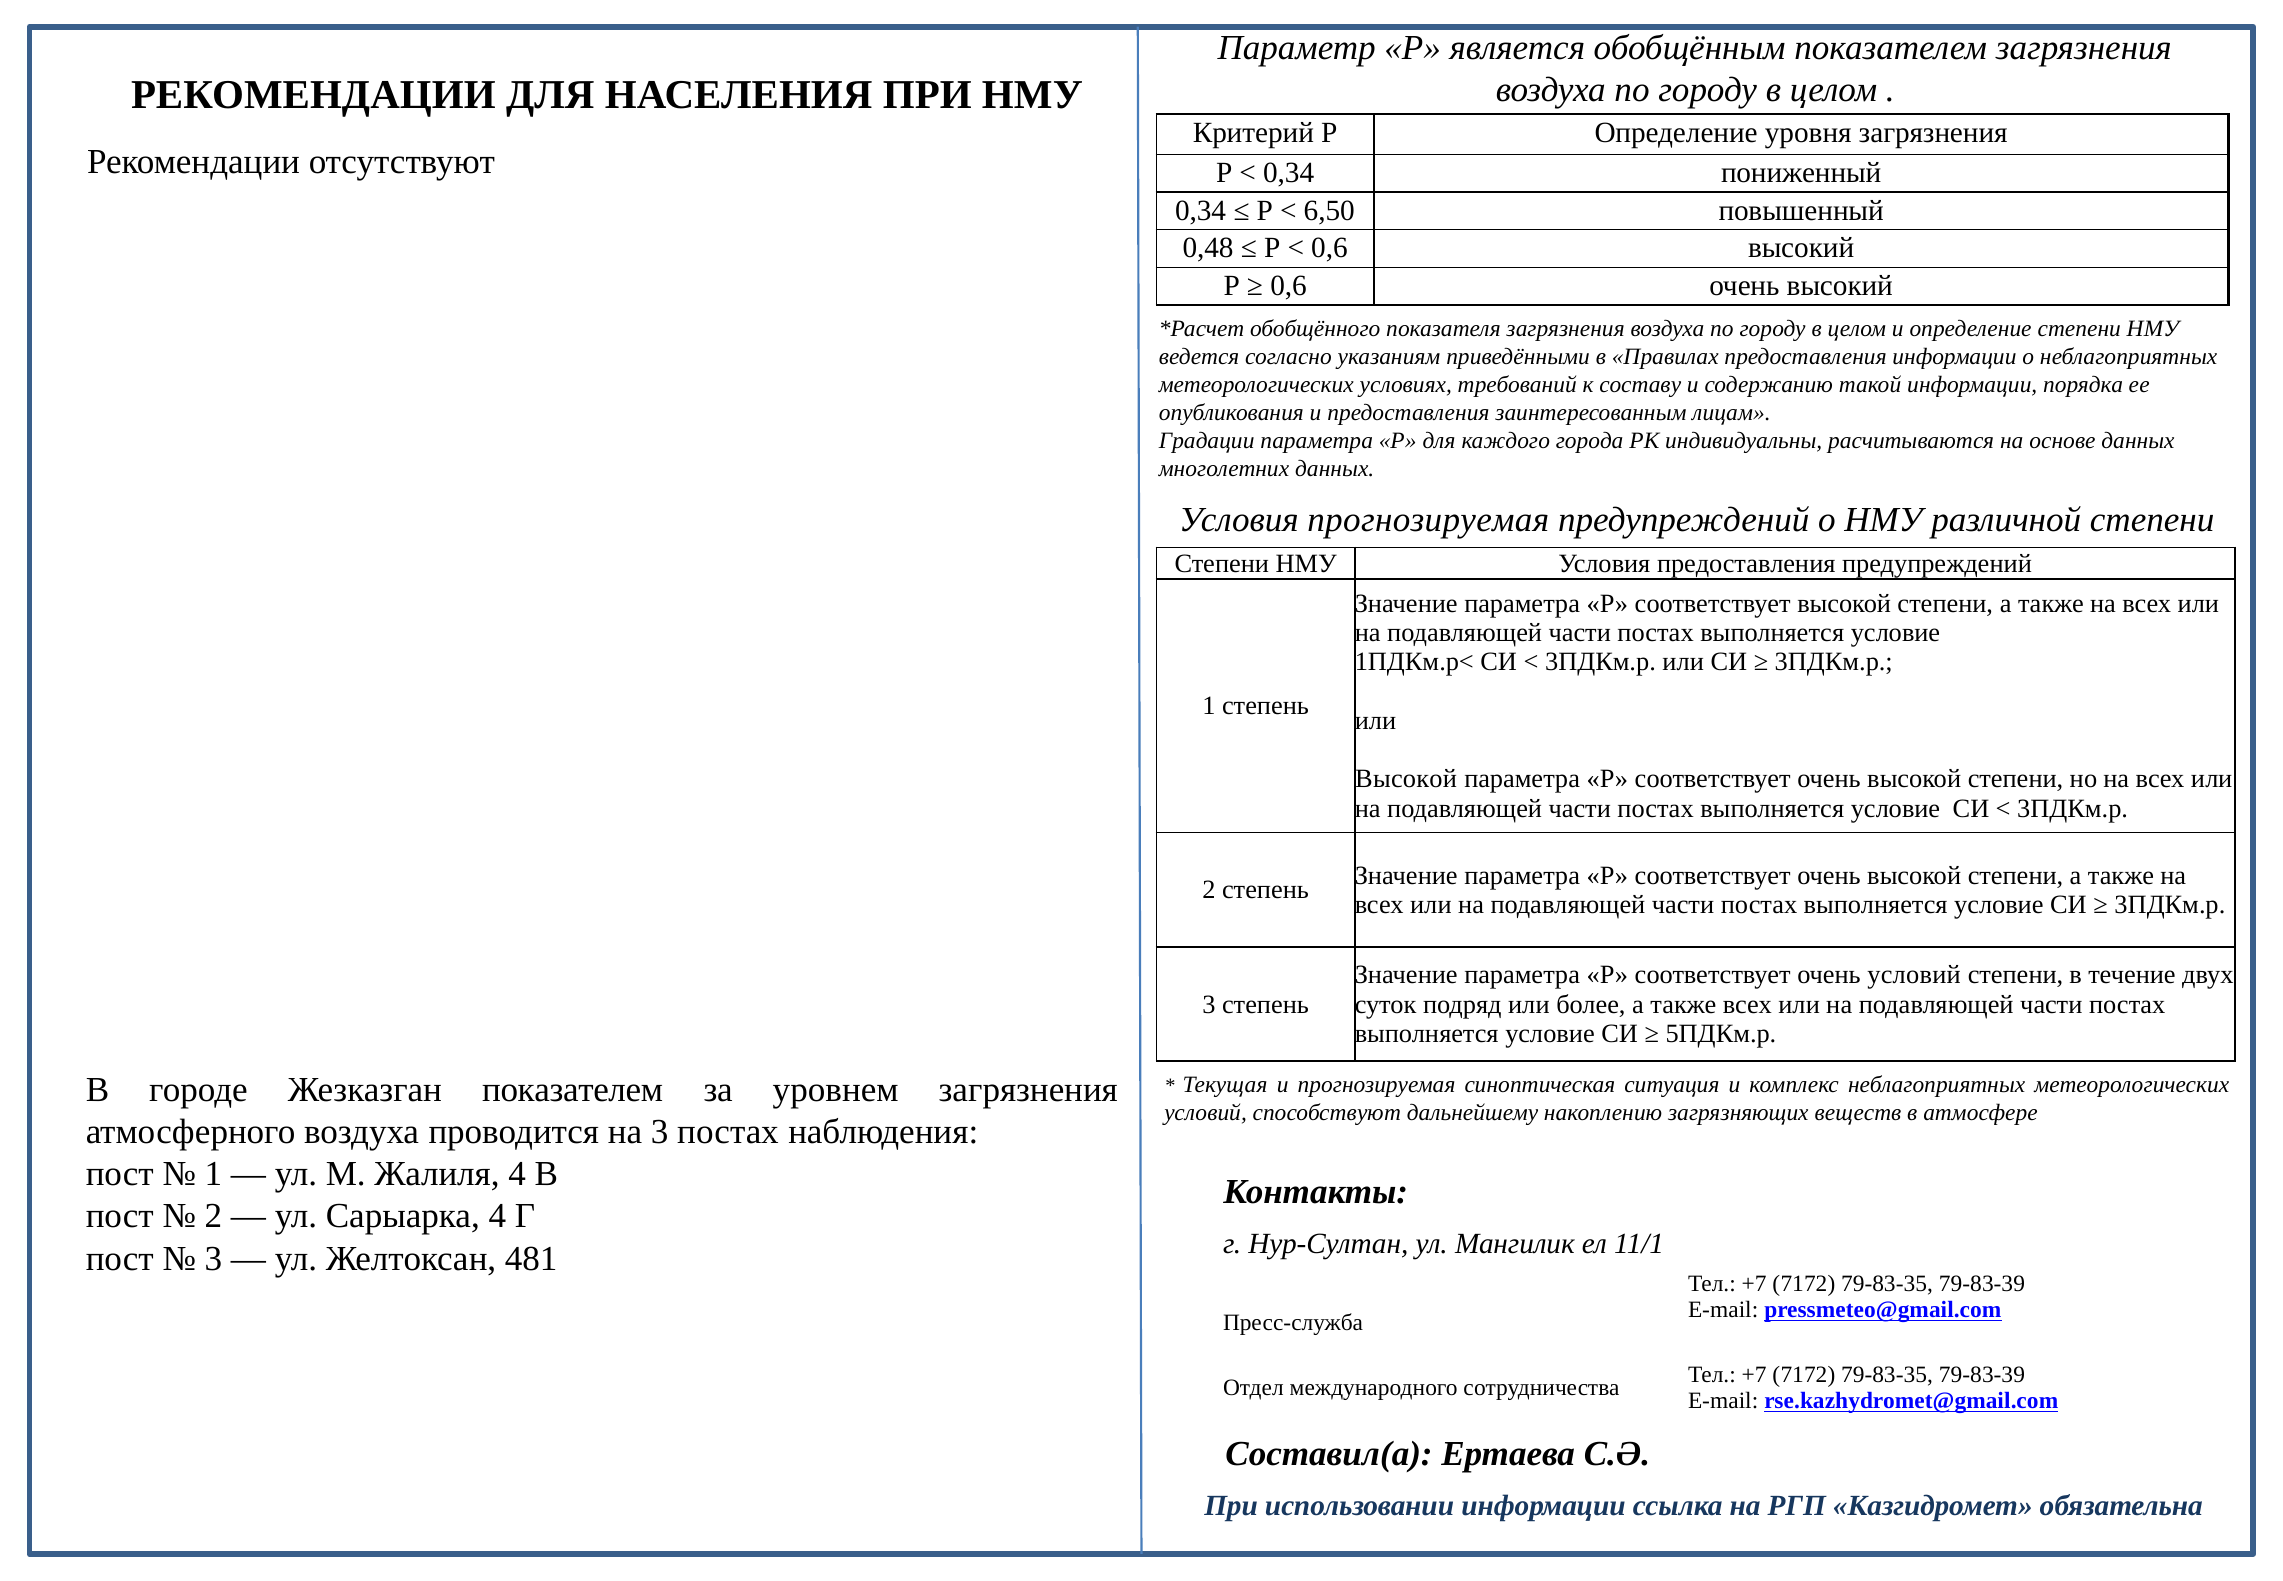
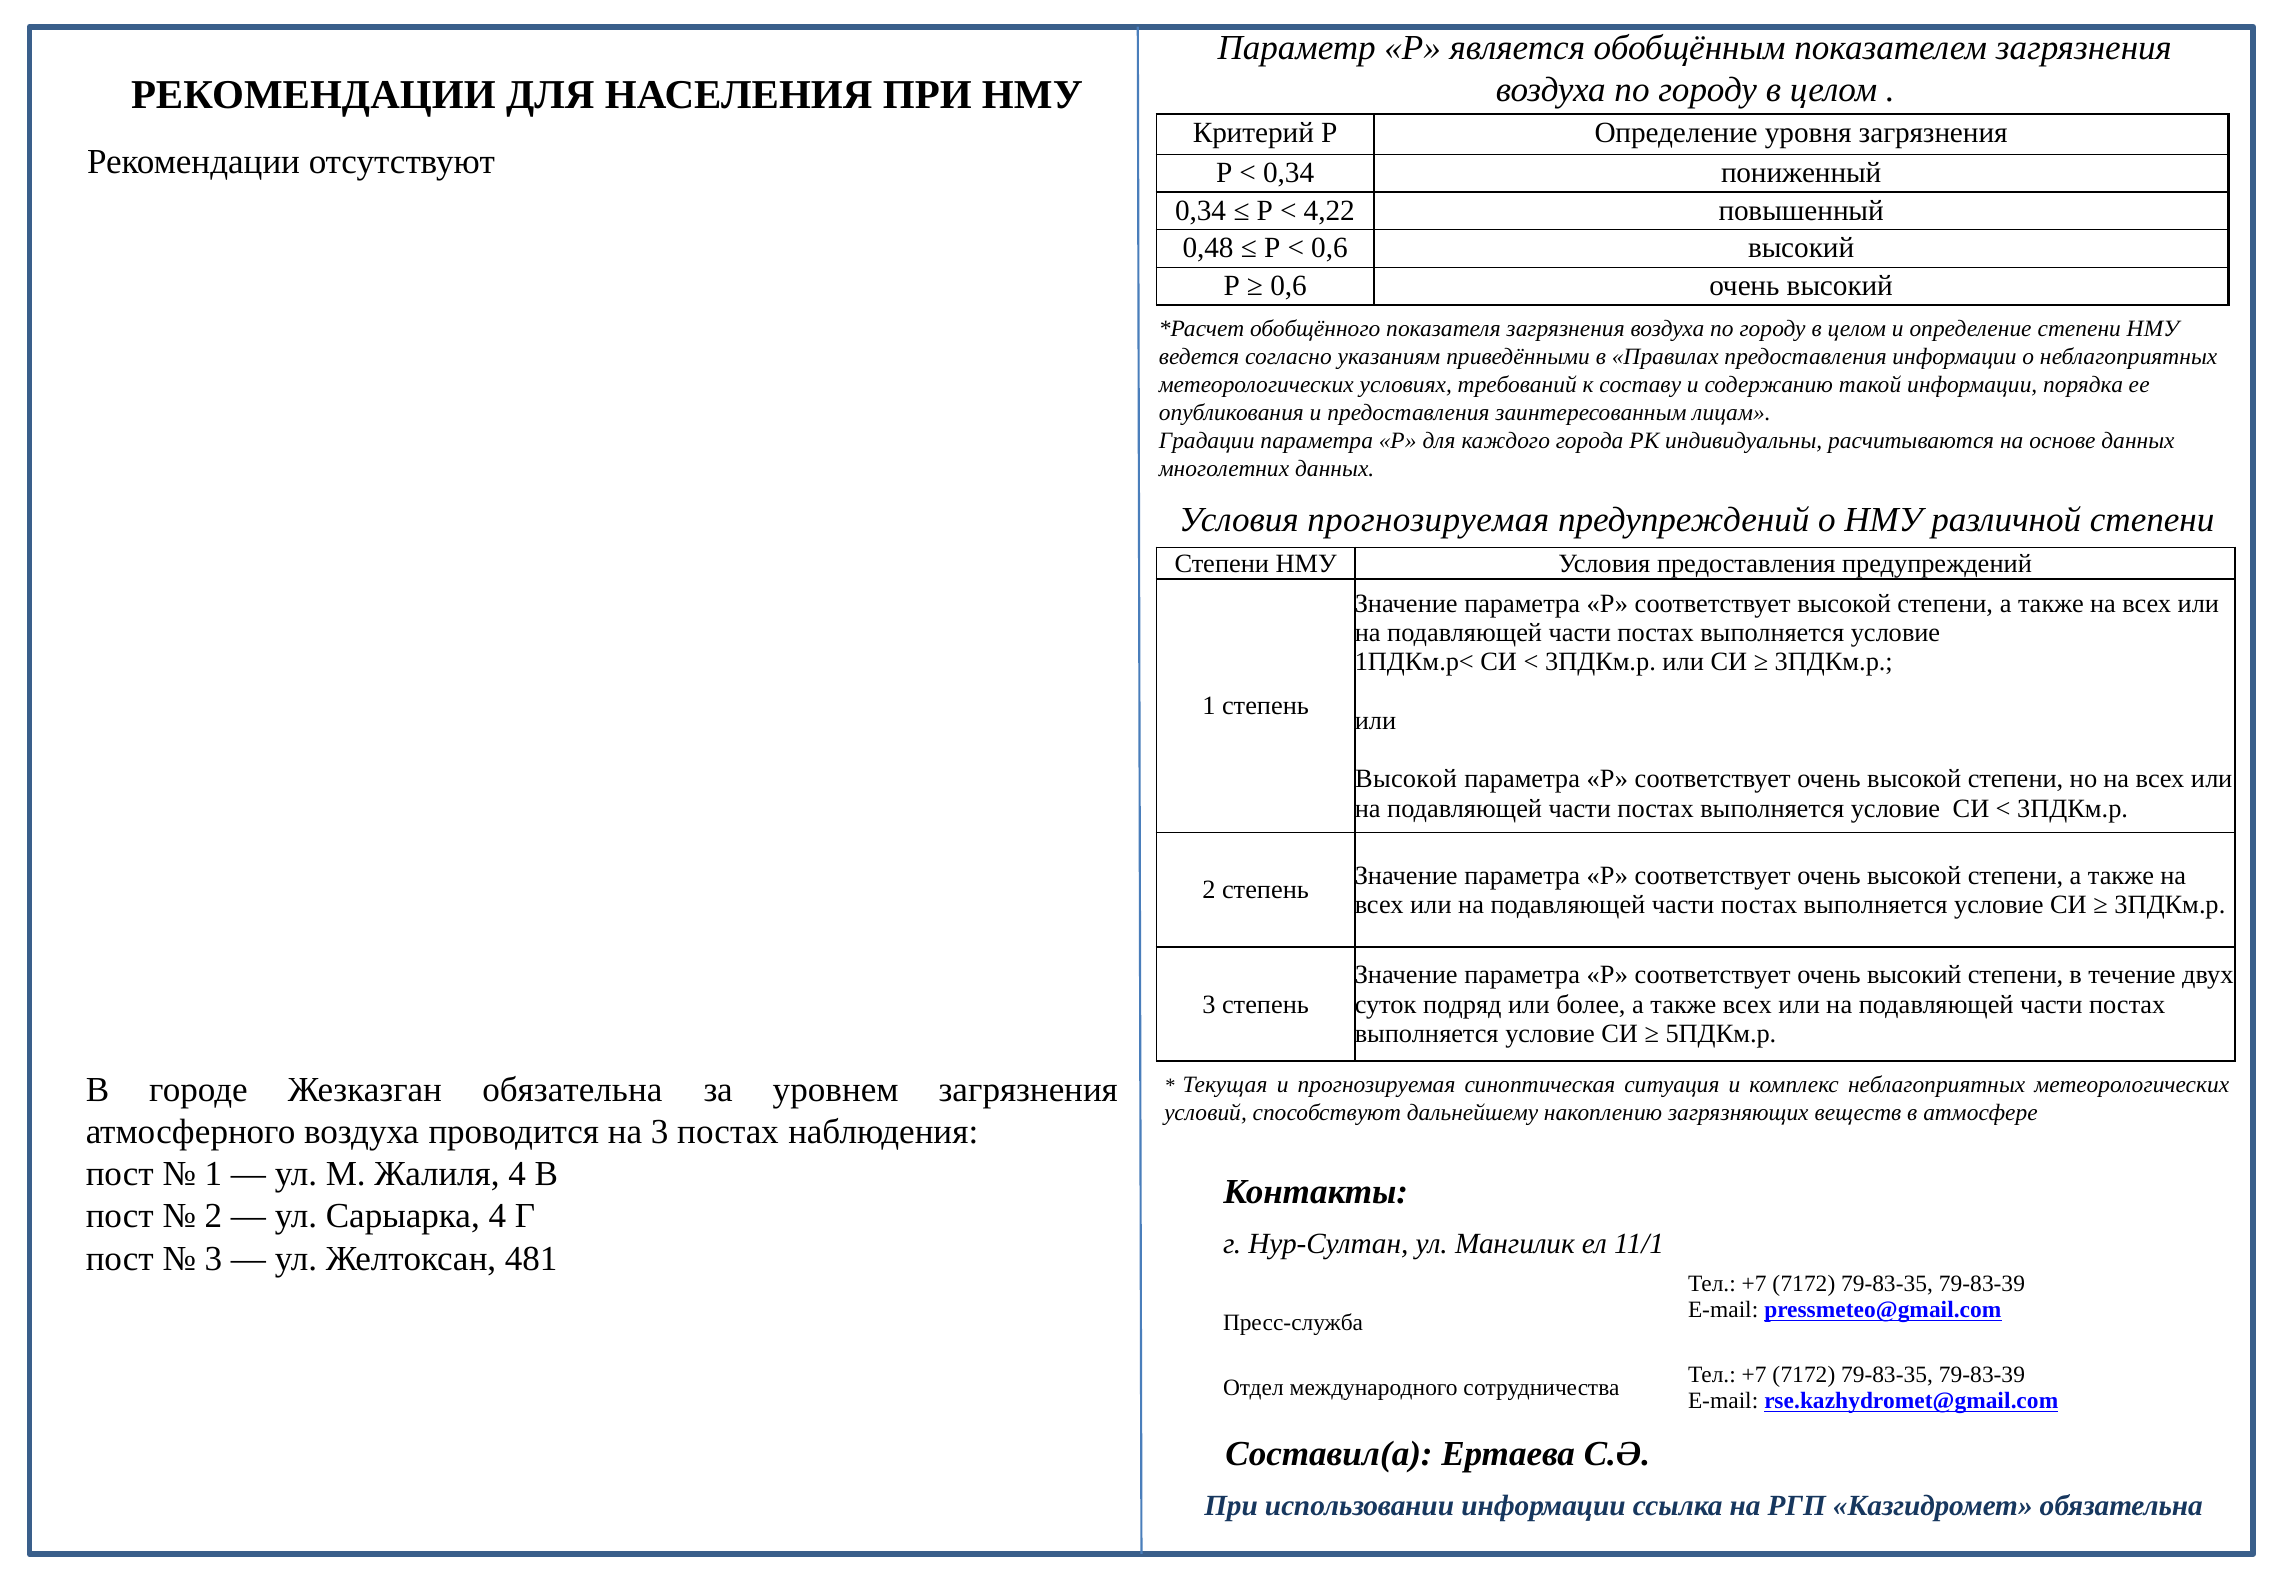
6,50: 6,50 -> 4,22
соответствует очень условий: условий -> высокий
Жезказган показателем: показателем -> обязательна
